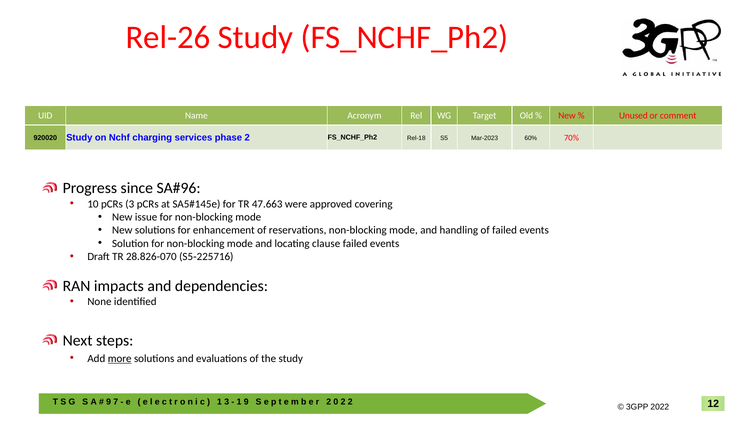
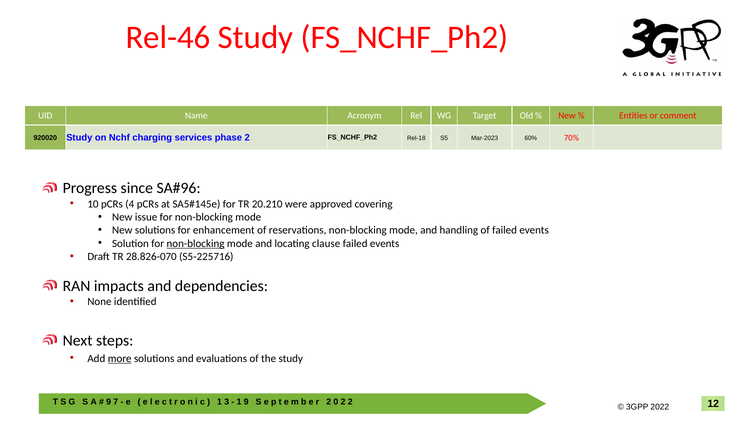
Rel-26: Rel-26 -> Rel-46
Unused: Unused -> Entities
pCRs 3: 3 -> 4
47.663: 47.663 -> 20.210
non-blocking at (196, 243) underline: none -> present
